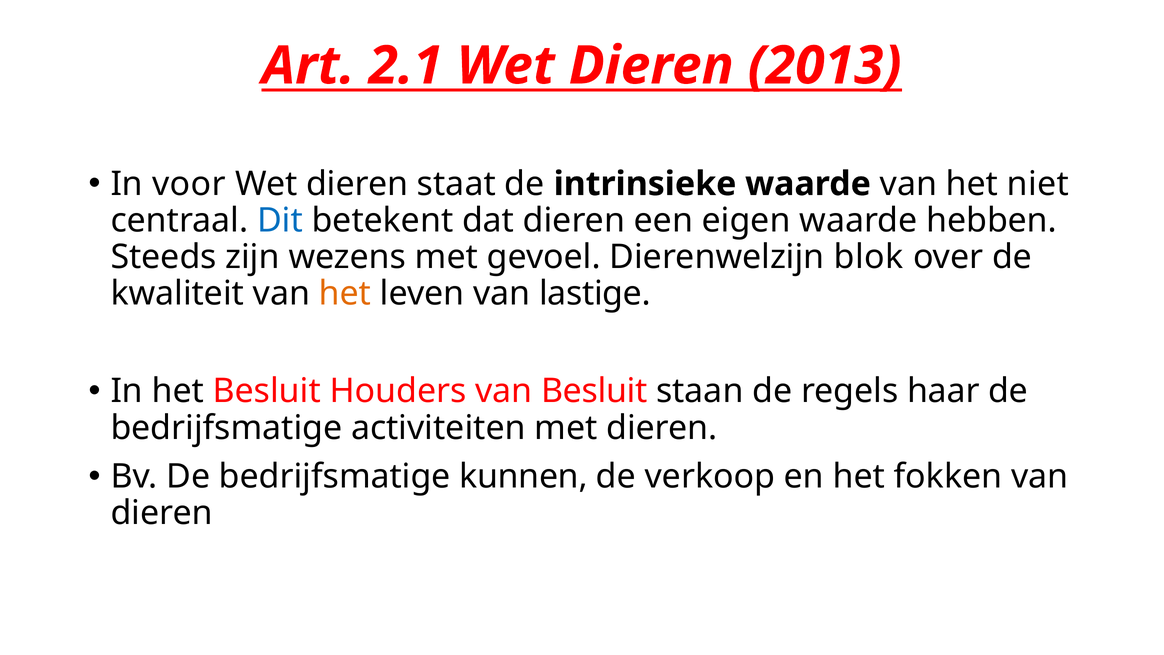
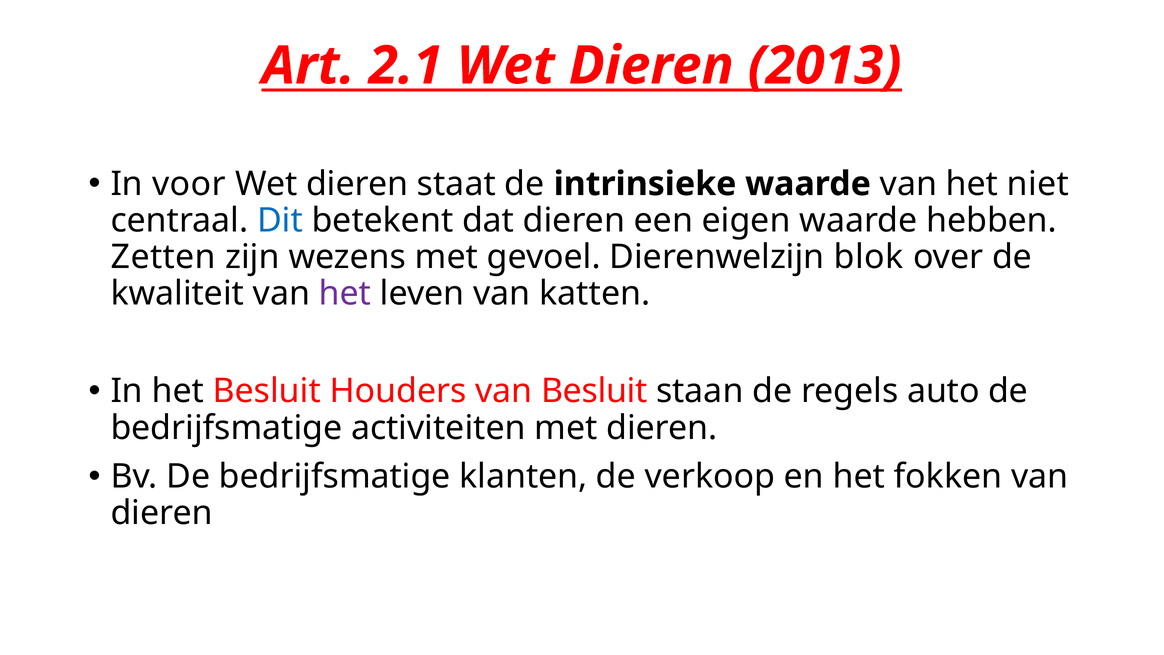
Steeds: Steeds -> Zetten
het at (345, 294) colour: orange -> purple
lastige: lastige -> katten
haar: haar -> auto
kunnen: kunnen -> klanten
